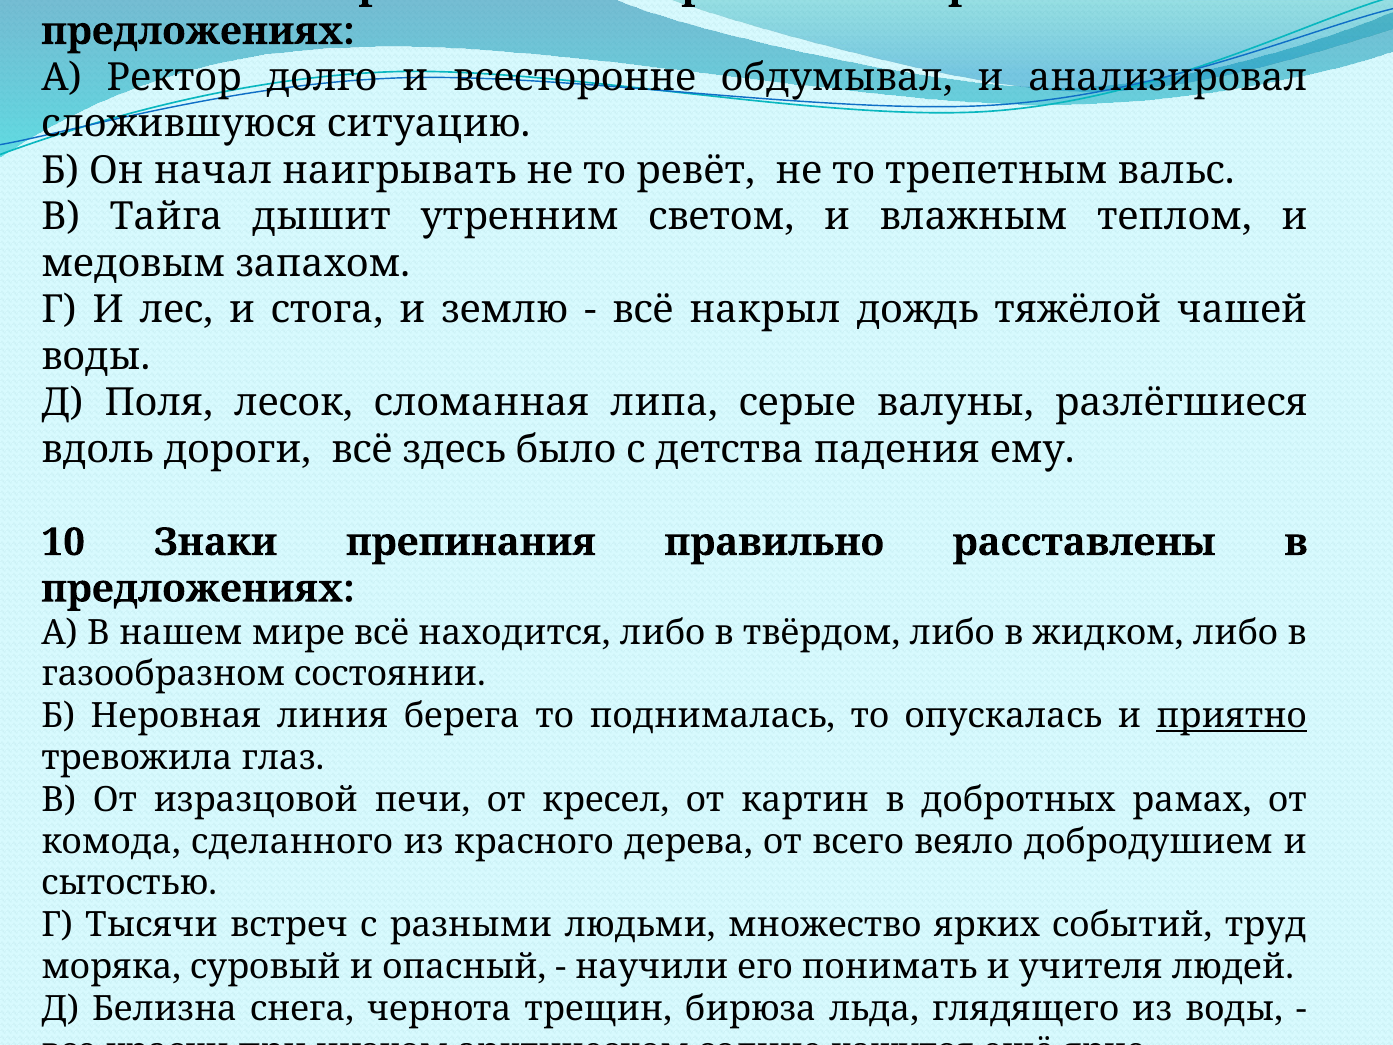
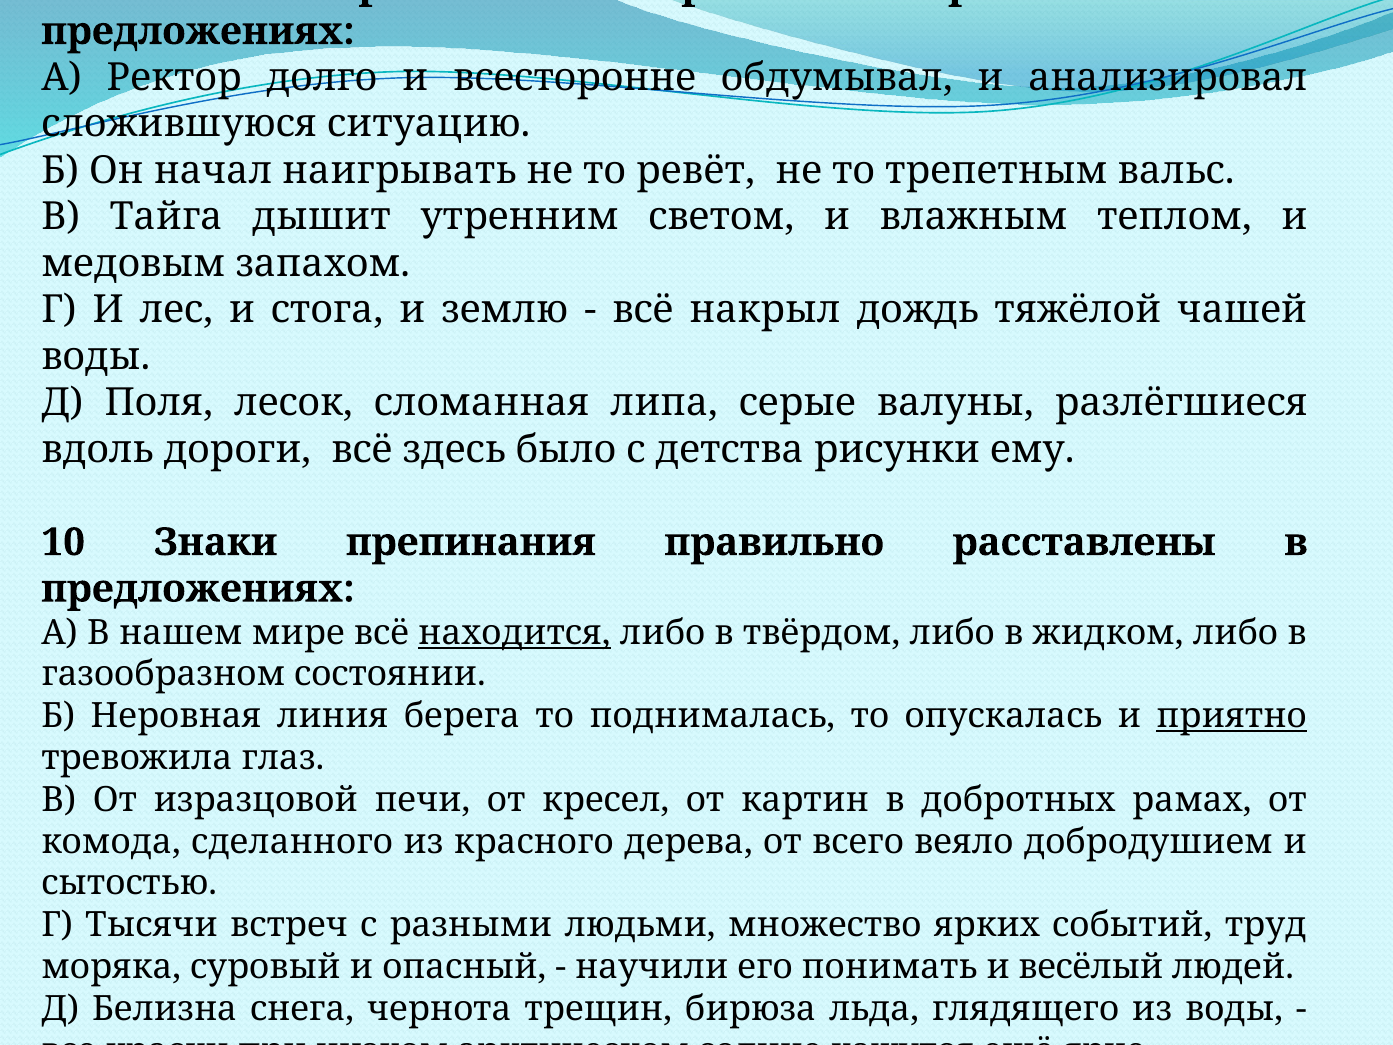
падения: падения -> рисунки
находится underline: none -> present
учителя: учителя -> весёлый
